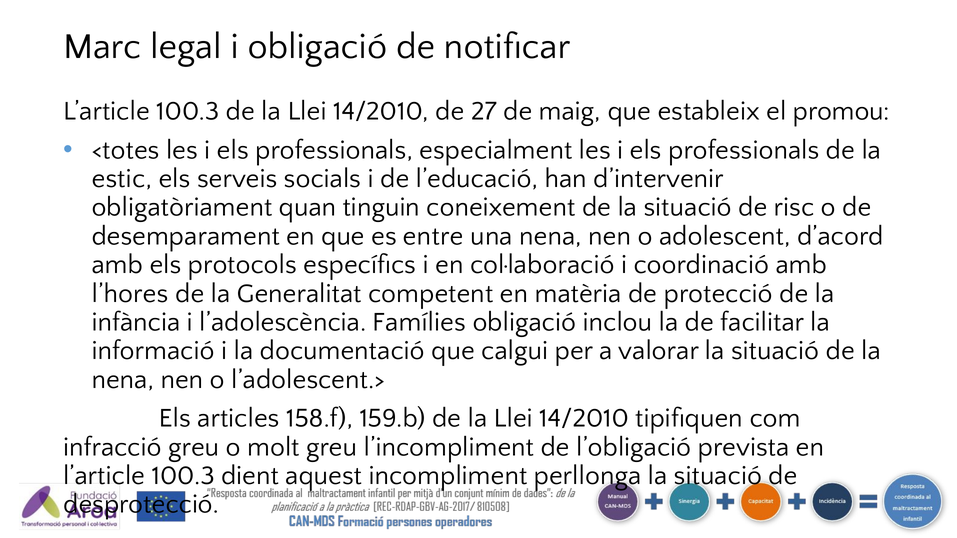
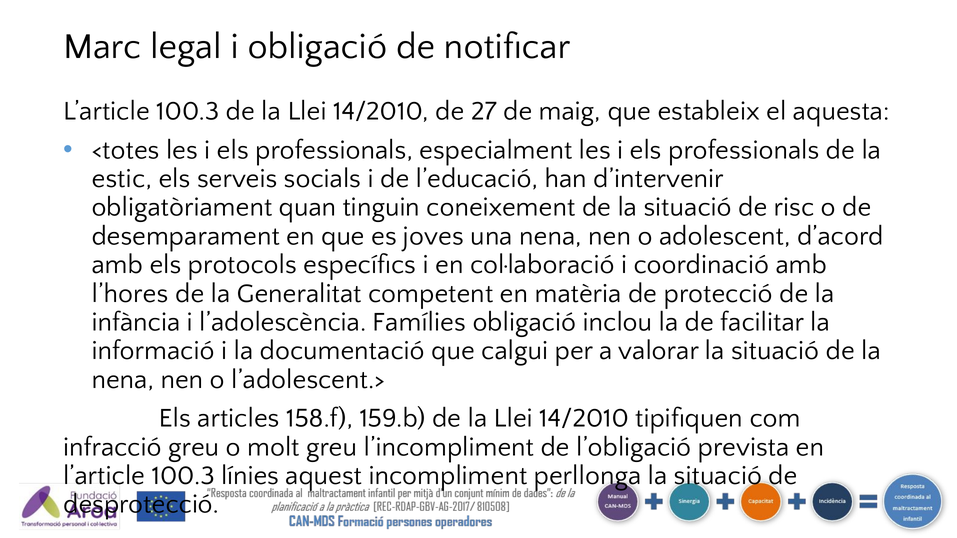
promou: promou -> aquesta
entre: entre -> joves
dient: dient -> línies
